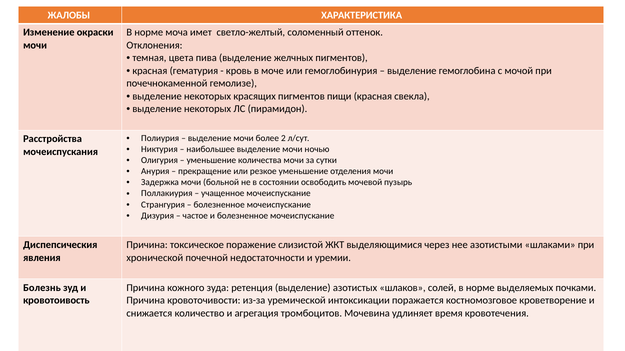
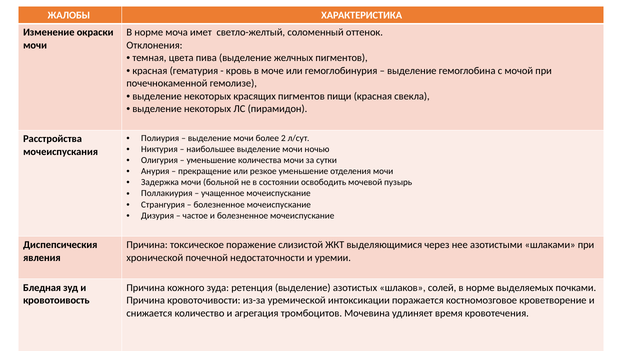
Болезнь: Болезнь -> Бледная
